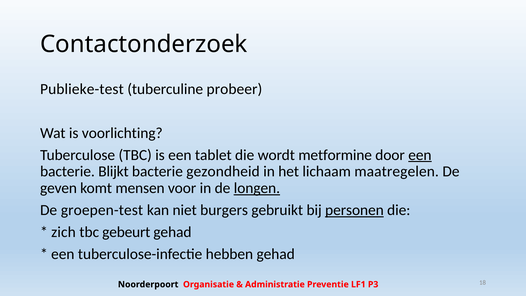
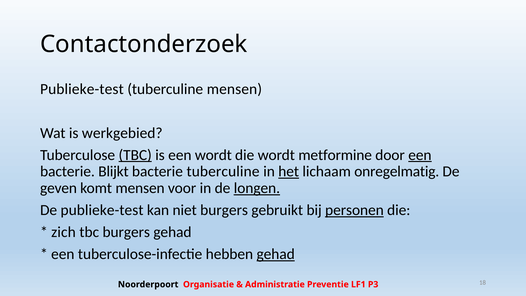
tuberculine probeer: probeer -> mensen
voorlichting: voorlichting -> werkgebied
TBC at (135, 155) underline: none -> present
een tablet: tablet -> wordt
bacterie gezondheid: gezondheid -> tuberculine
het underline: none -> present
maatregelen: maatregelen -> onregelmatig
De groepen-test: groepen-test -> publieke-test
tbc gebeurt: gebeurt -> burgers
gehad at (276, 254) underline: none -> present
